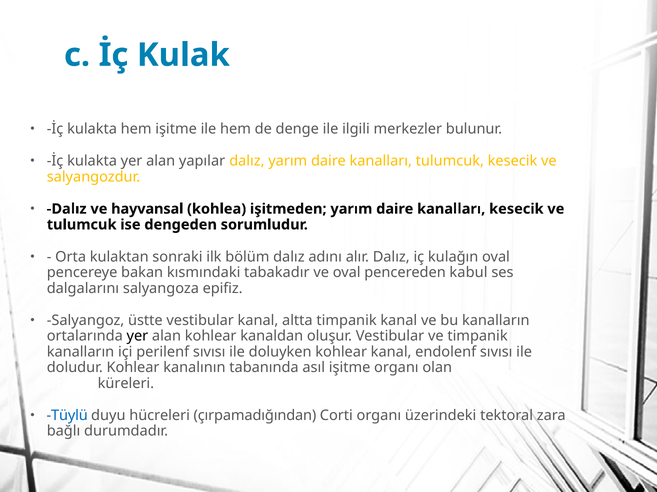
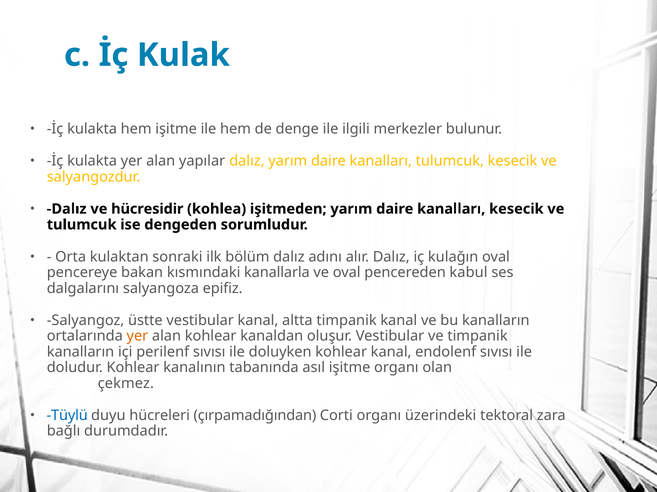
hayvansal: hayvansal -> hücresidir
tabakadır: tabakadır -> kanallarla
yer at (137, 337) colour: black -> orange
küreleri: küreleri -> çekmez
